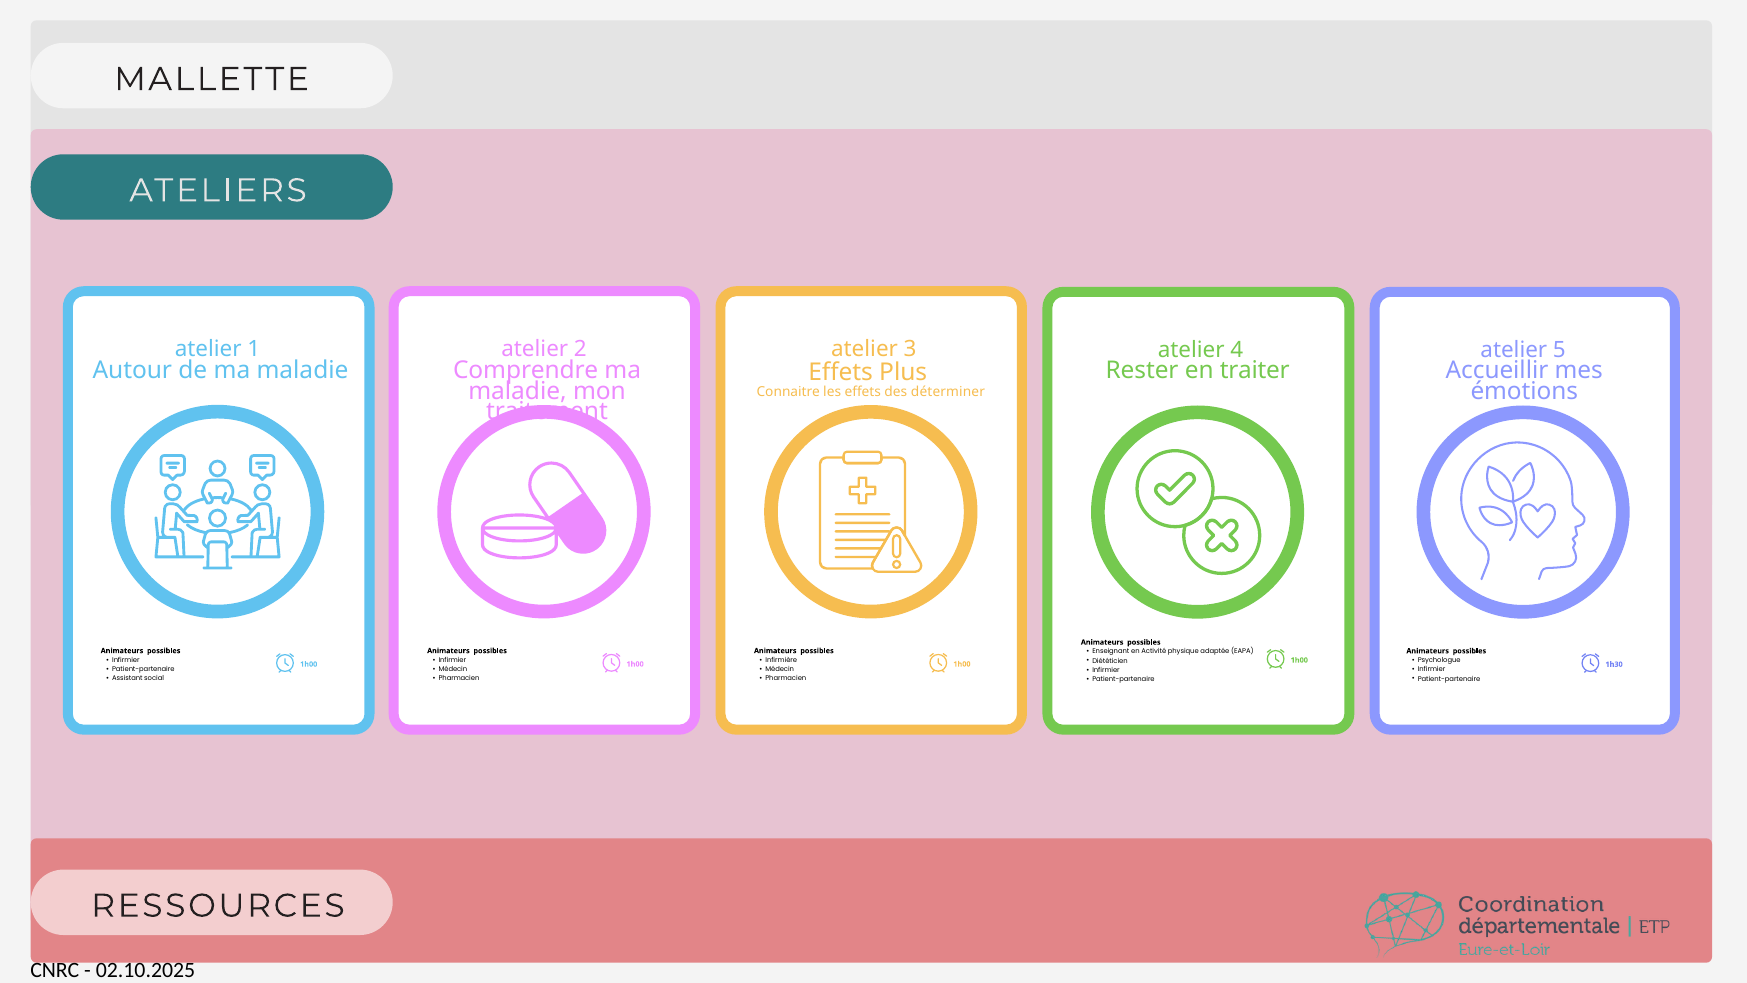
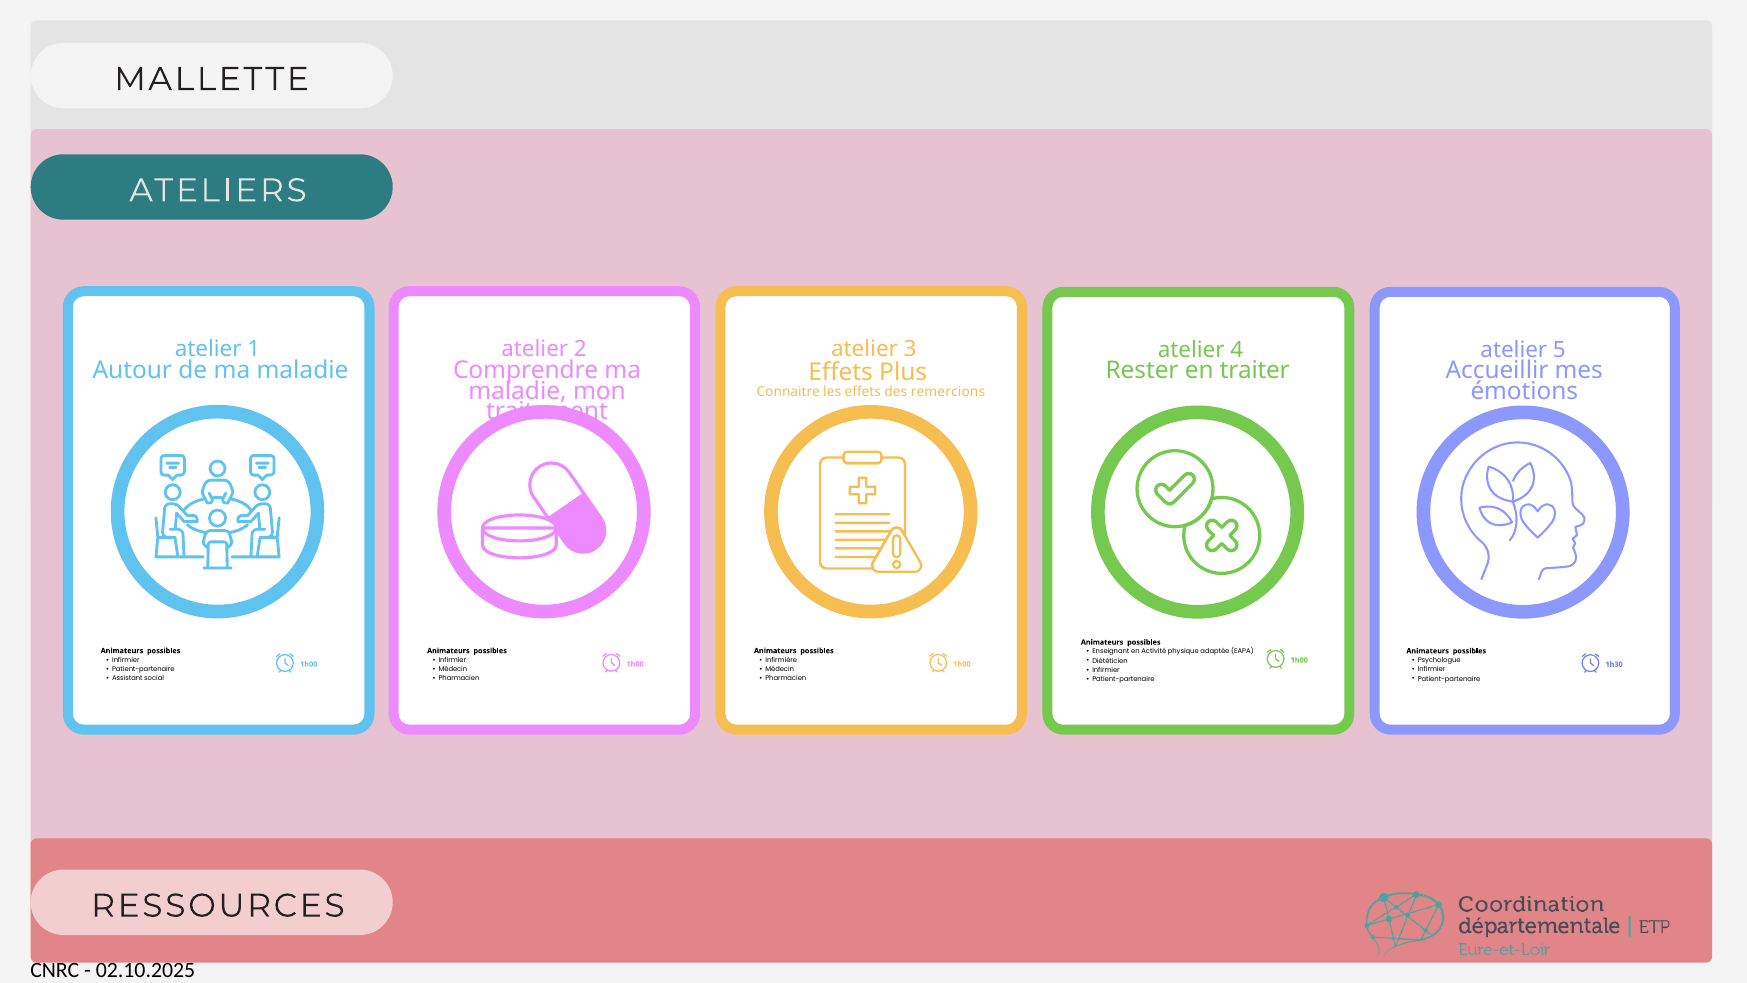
déterminer: déterminer -> remercions
